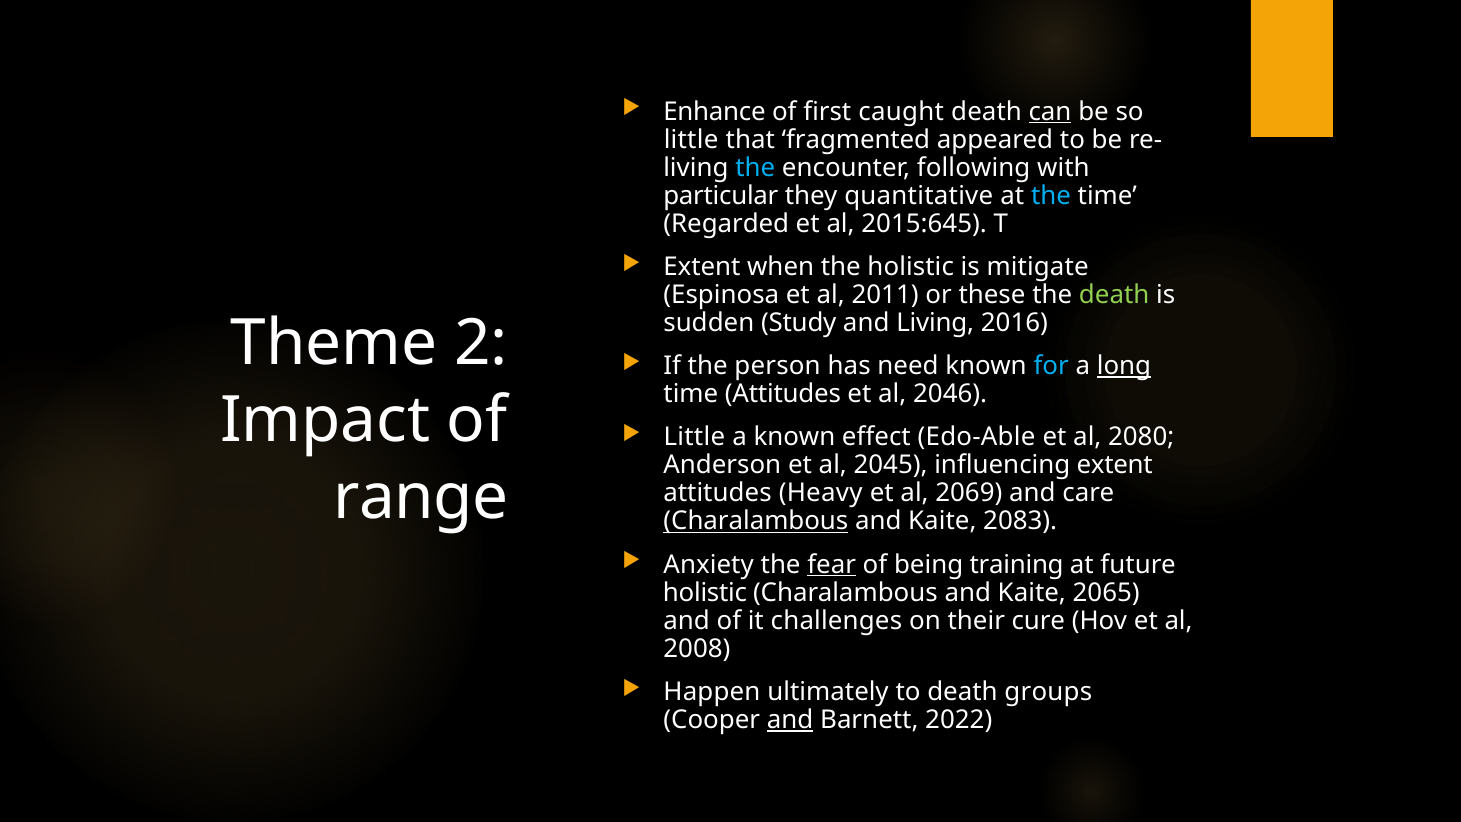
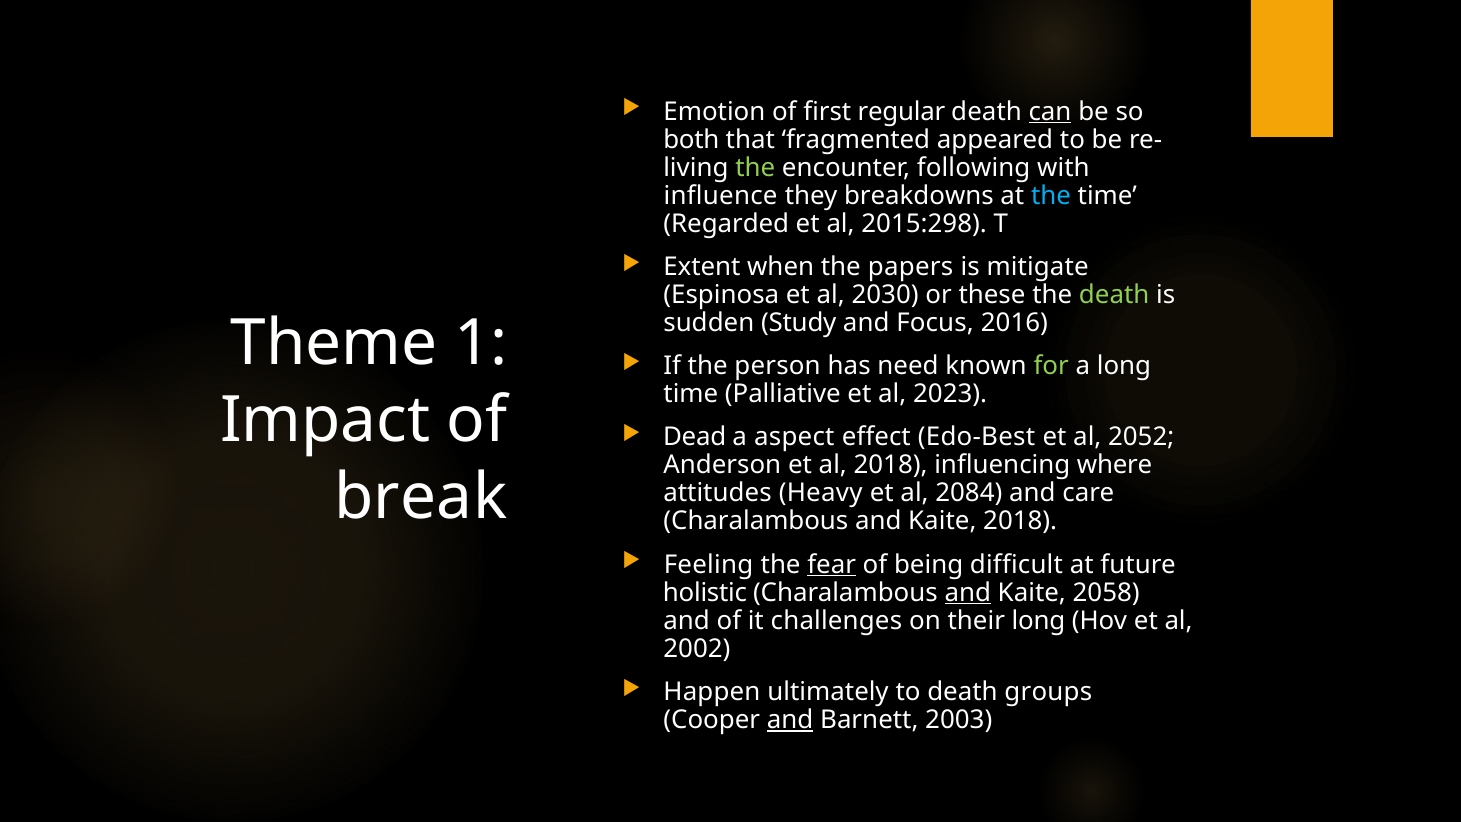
Enhance: Enhance -> Emotion
caught: caught -> regular
little at (691, 140): little -> both
the at (755, 168) colour: light blue -> light green
particular: particular -> influence
quantitative: quantitative -> breakdowns
2015:645: 2015:645 -> 2015:298
the holistic: holistic -> papers
2011: 2011 -> 2030
and Living: Living -> Focus
2: 2 -> 1
for colour: light blue -> light green
long at (1124, 366) underline: present -> none
time Attitudes: Attitudes -> Palliative
2046: 2046 -> 2023
Little at (694, 437): Little -> Dead
a known: known -> aspect
Edo-Able: Edo-Able -> Edo-Best
2080: 2080 -> 2052
al 2045: 2045 -> 2018
influencing extent: extent -> where
range: range -> break
2069: 2069 -> 2084
Charalambous at (756, 521) underline: present -> none
Kaite 2083: 2083 -> 2018
Anxiety: Anxiety -> Feeling
training: training -> difficult
and at (968, 592) underline: none -> present
2065: 2065 -> 2058
their cure: cure -> long
2008: 2008 -> 2002
2022: 2022 -> 2003
